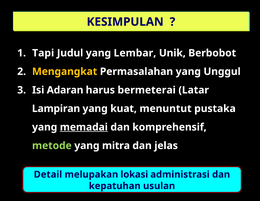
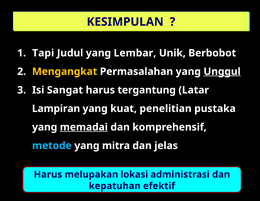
Unggul underline: none -> present
Adaran: Adaran -> Sangat
bermeterai: bermeterai -> tergantung
menuntut: menuntut -> penelitian
metode colour: light green -> light blue
Detail at (48, 174): Detail -> Harus
usulan: usulan -> efektif
